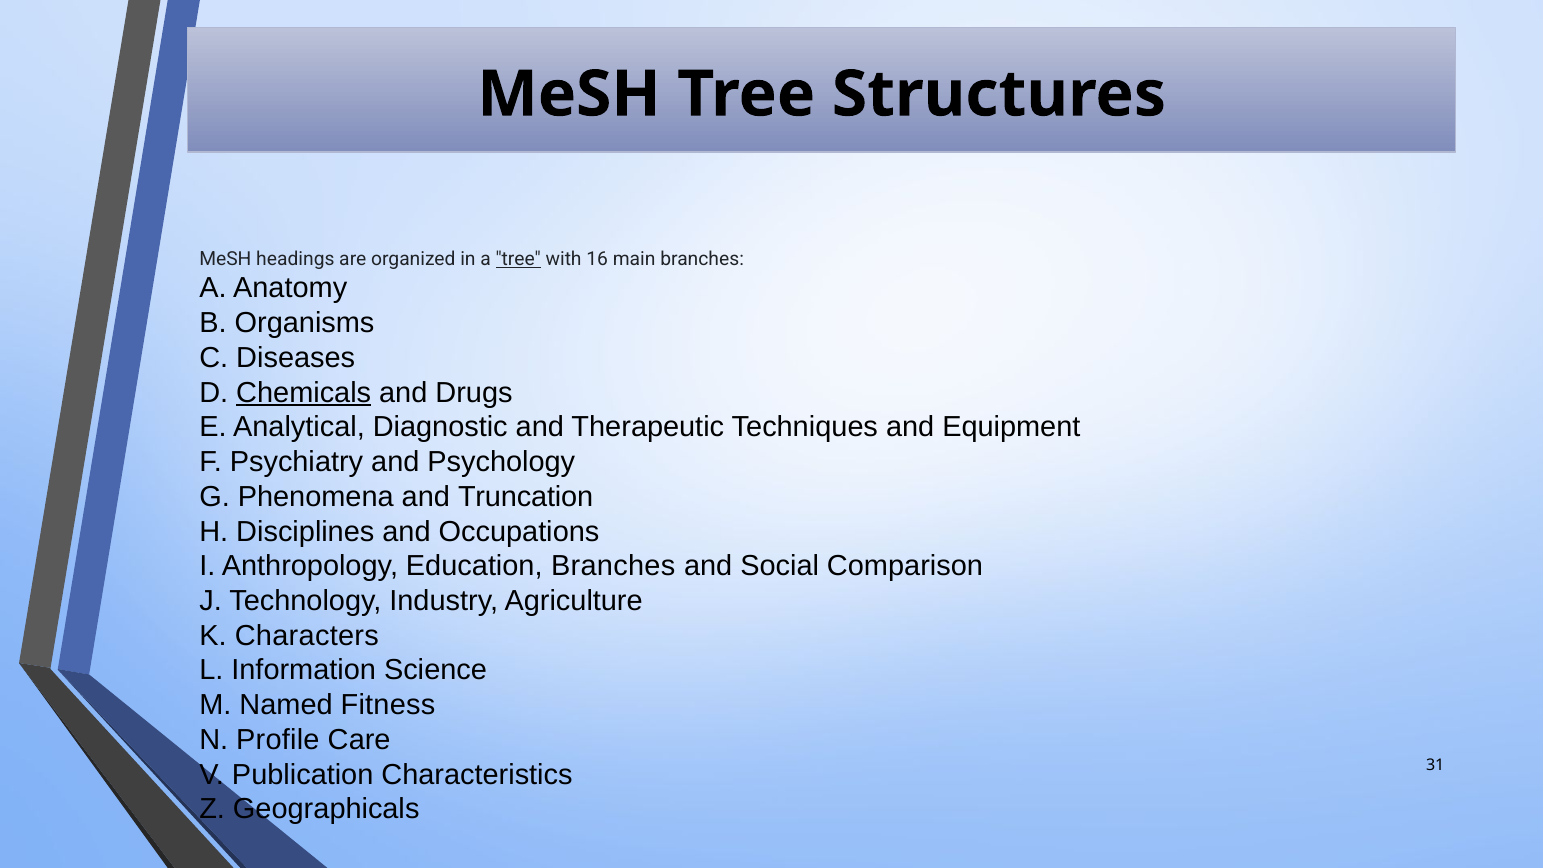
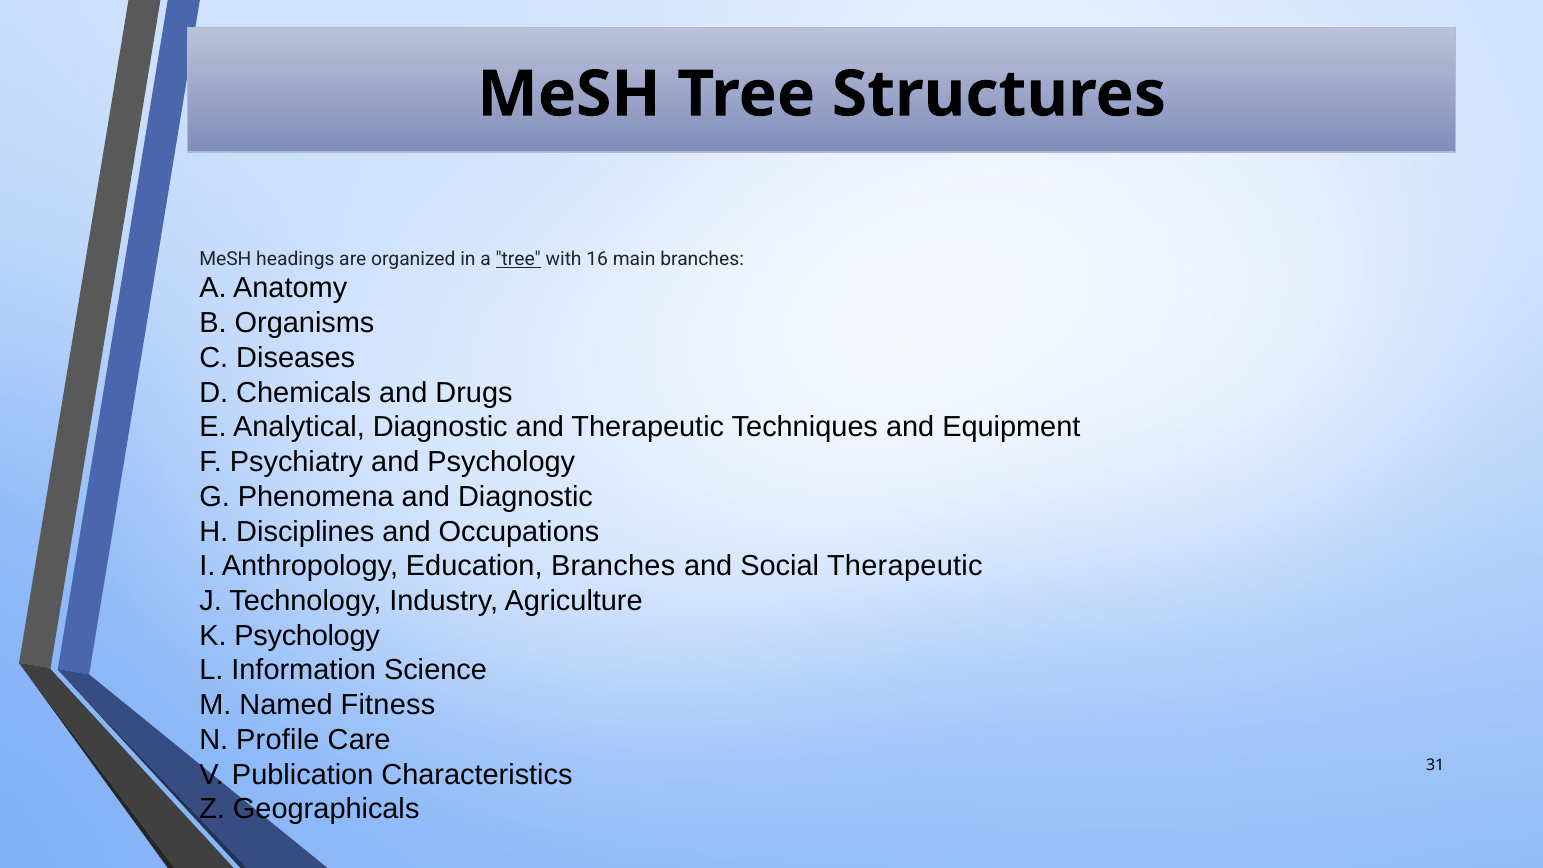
Chemicals underline: present -> none
and Truncation: Truncation -> Diagnostic
Social Comparison: Comparison -> Therapeutic
K Characters: Characters -> Psychology
